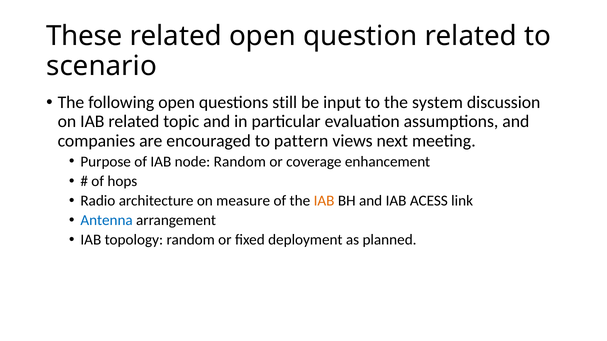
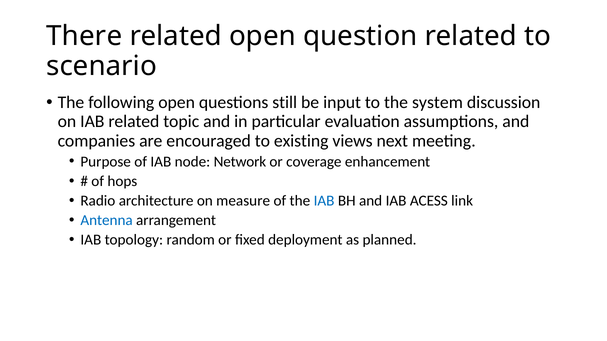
These: These -> There
pattern: pattern -> existing
node Random: Random -> Network
IAB at (324, 201) colour: orange -> blue
